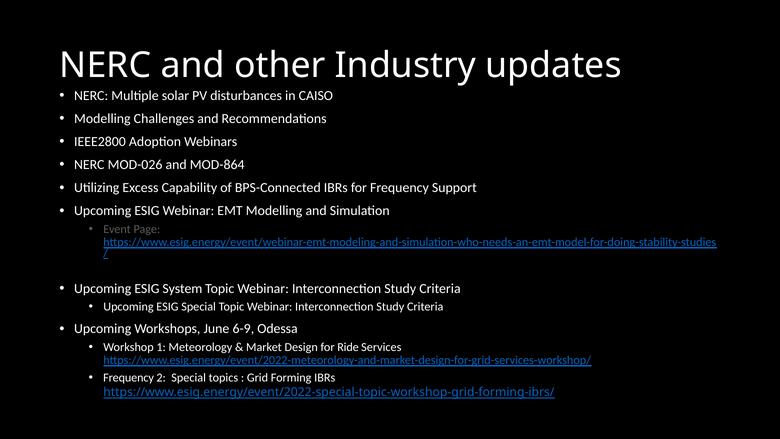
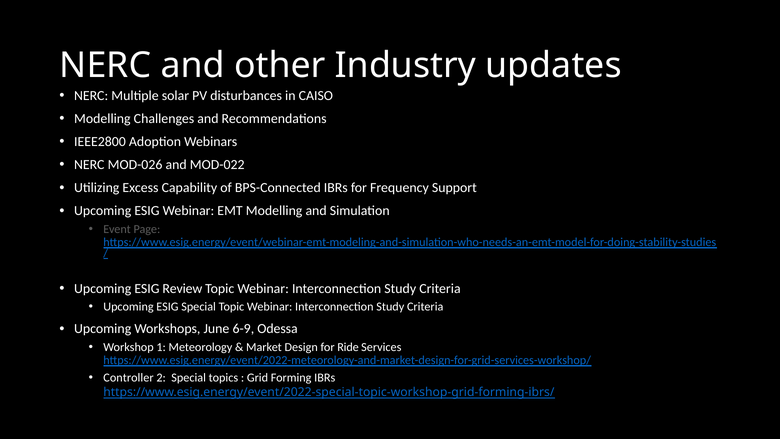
MOD-864: MOD-864 -> MOD-022
System: System -> Review
Frequency at (129, 377): Frequency -> Controller
